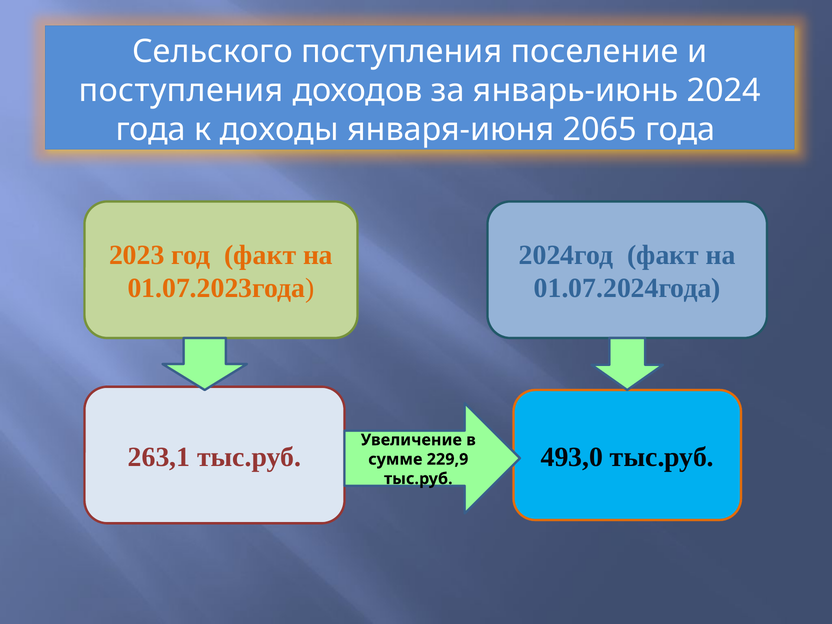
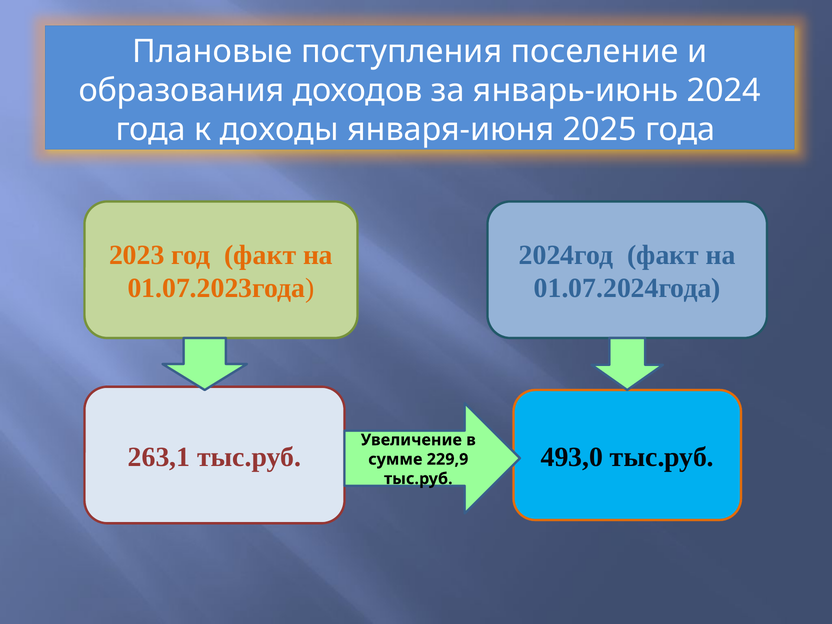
Сельского: Сельского -> Плановые
поступления at (181, 91): поступления -> образования
2065: 2065 -> 2025
